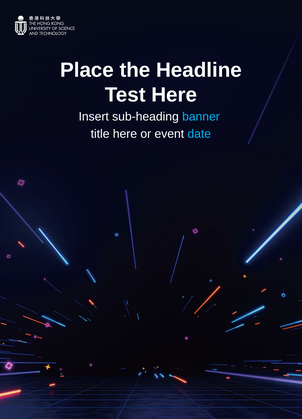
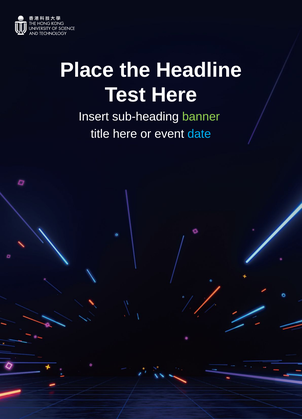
banner colour: light blue -> light green
